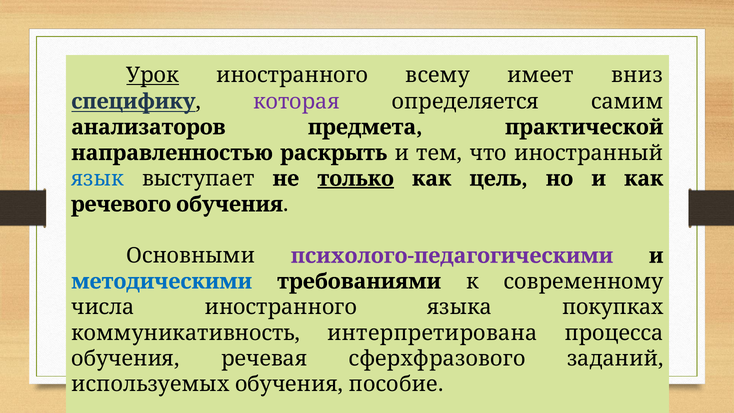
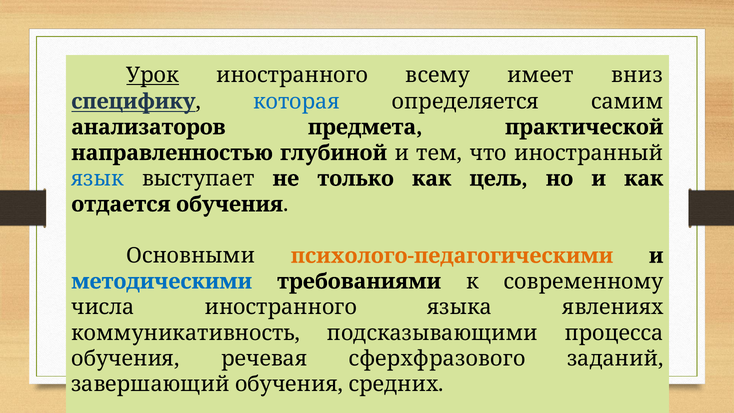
которая colour: purple -> blue
раскрыть: раскрыть -> глубиной
только underline: present -> none
речевого: речевого -> отдается
психолого-педагогическими colour: purple -> orange
покупках: покупках -> явлениях
интерпретирована: интерпретирована -> подсказывающими
используемых: используемых -> завершающий
пособие: пособие -> средних
